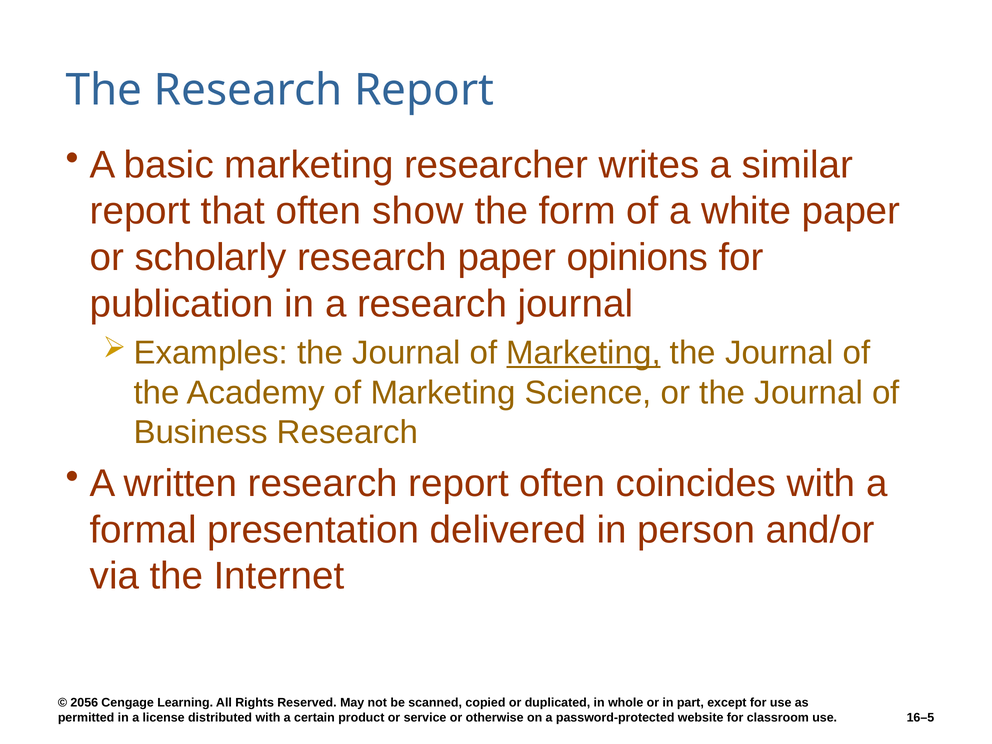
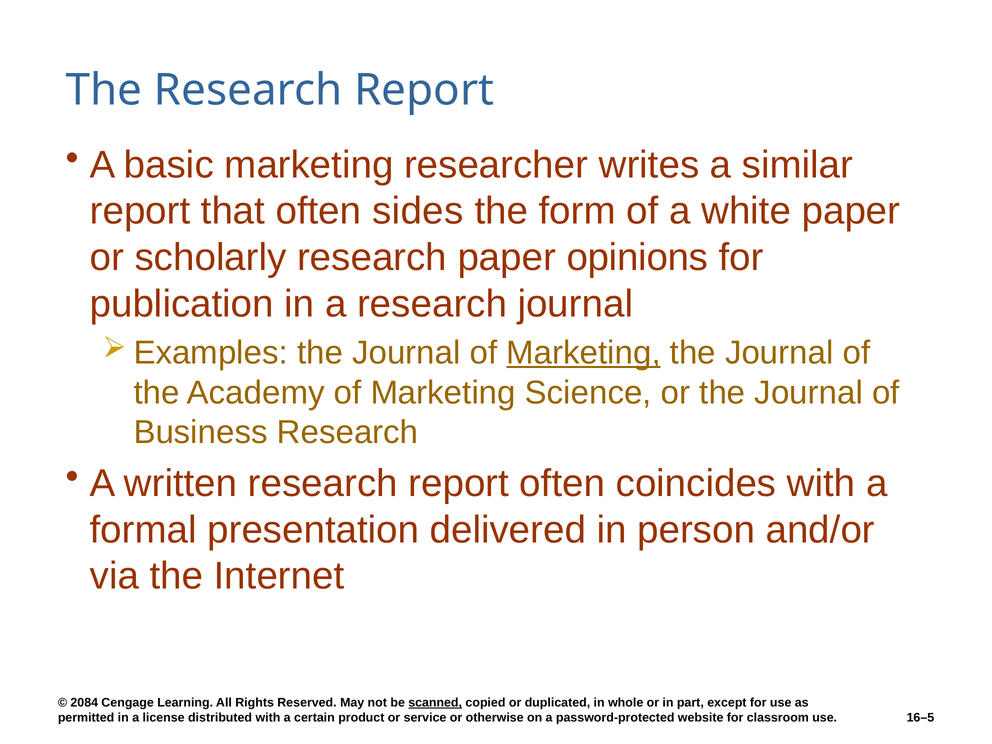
show: show -> sides
2056: 2056 -> 2084
scanned underline: none -> present
